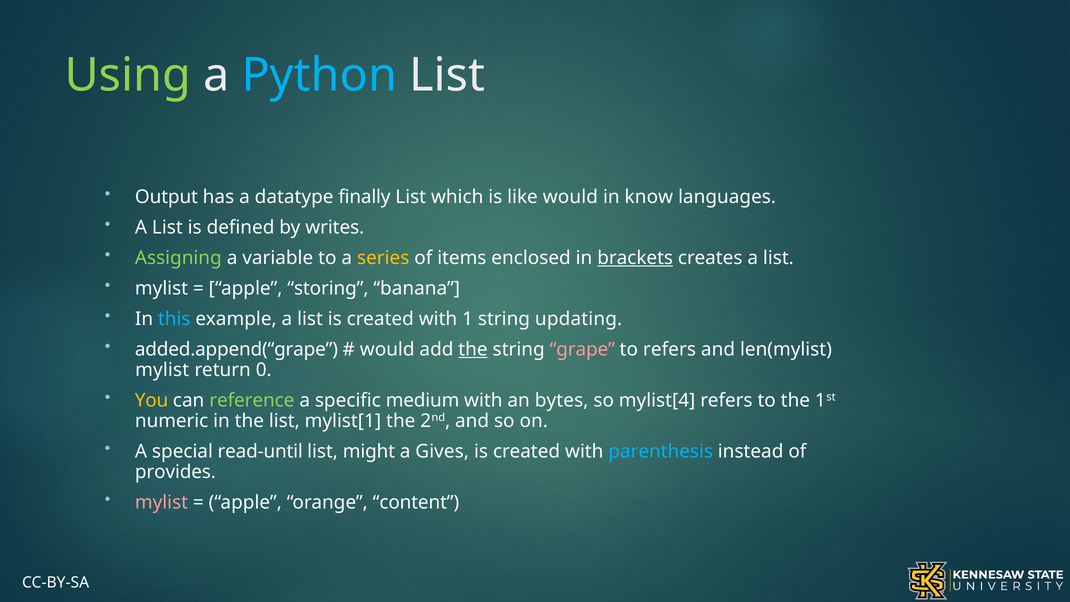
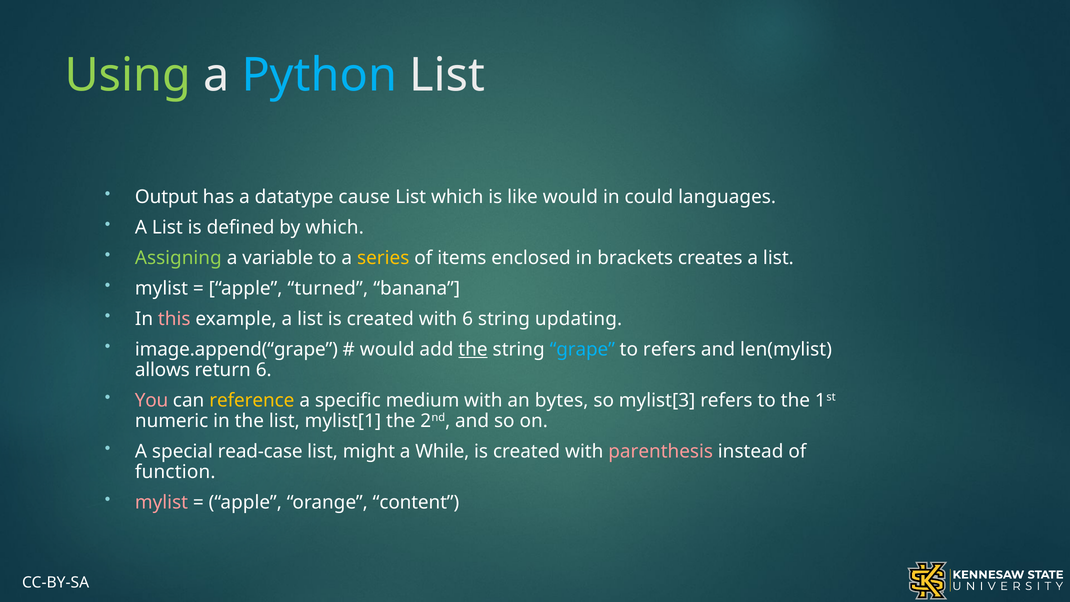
finally: finally -> cause
know: know -> could
by writes: writes -> which
brackets underline: present -> none
storing: storing -> turned
this colour: light blue -> pink
with 1: 1 -> 6
added.append(“grape: added.append(“grape -> image.append(“grape
grape colour: pink -> light blue
mylist at (162, 370): mylist -> allows
return 0: 0 -> 6
You colour: yellow -> pink
reference colour: light green -> yellow
mylist[4: mylist[4 -> mylist[3
read-until: read-until -> read-case
Gives: Gives -> While
parenthesis colour: light blue -> pink
provides: provides -> function
